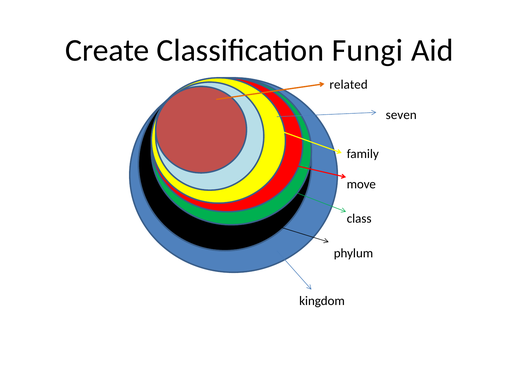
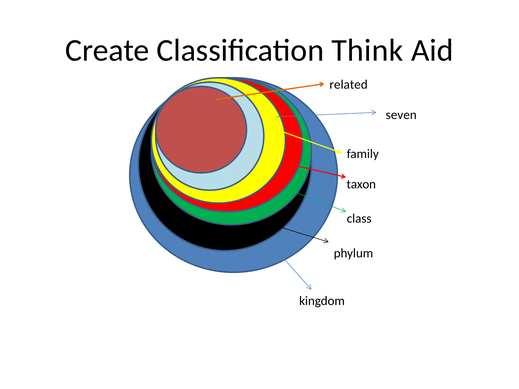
Fungi: Fungi -> Think
move: move -> taxon
